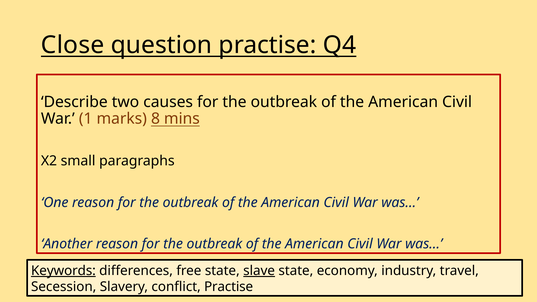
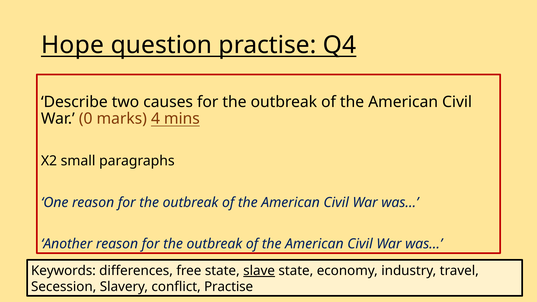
Close: Close -> Hope
1: 1 -> 0
8: 8 -> 4
Keywords underline: present -> none
